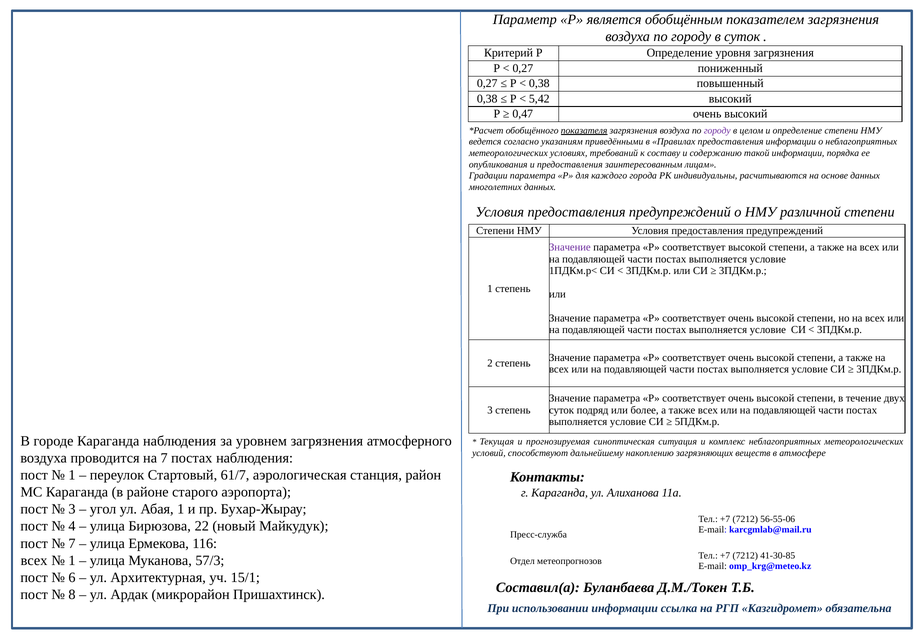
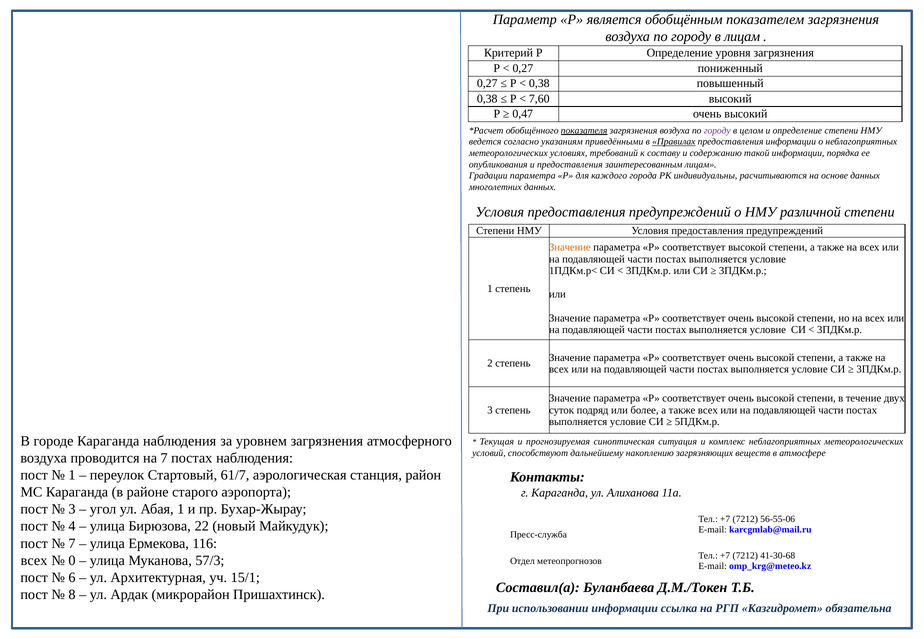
в суток: суток -> лицам
5,42: 5,42 -> 7,60
Правилах underline: none -> present
Значение at (570, 247) colour: purple -> orange
41-30-85: 41-30-85 -> 41-30-68
1 at (72, 561): 1 -> 0
